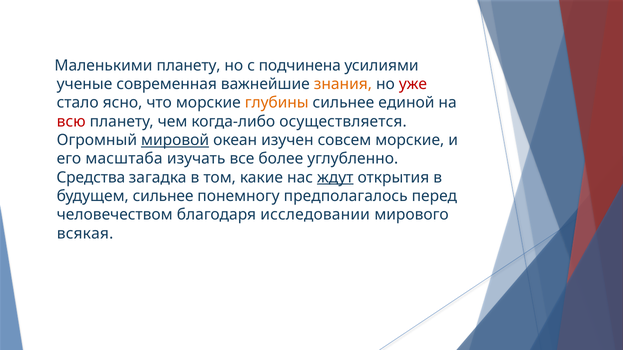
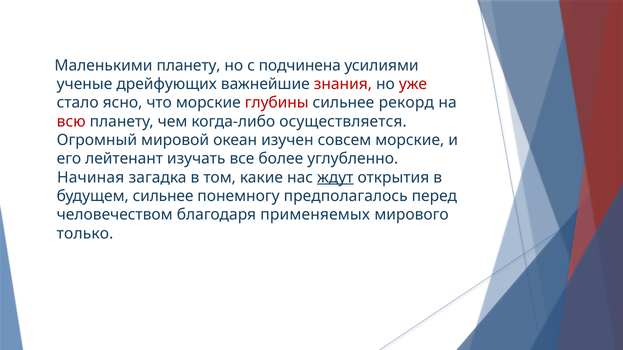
современная: современная -> дрейфующих
знания colour: orange -> red
глубины colour: orange -> red
единой: единой -> рекорд
мировой underline: present -> none
масштаба: масштаба -> лейтенант
Средства: Средства -> Начиная
исследовании: исследовании -> применяемых
всякая: всякая -> только
